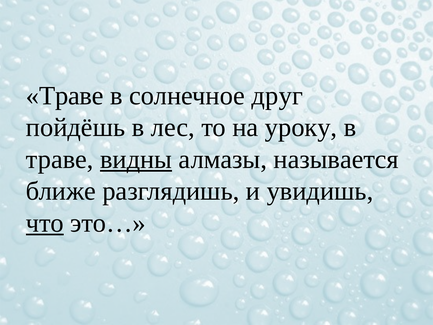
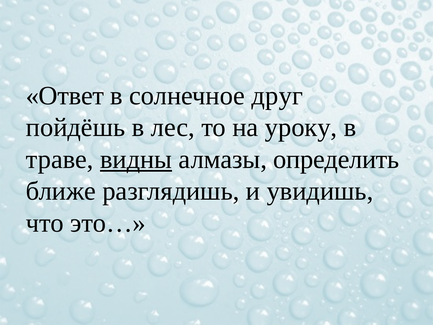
Траве at (65, 96): Траве -> Ответ
называется: называется -> определить
что underline: present -> none
